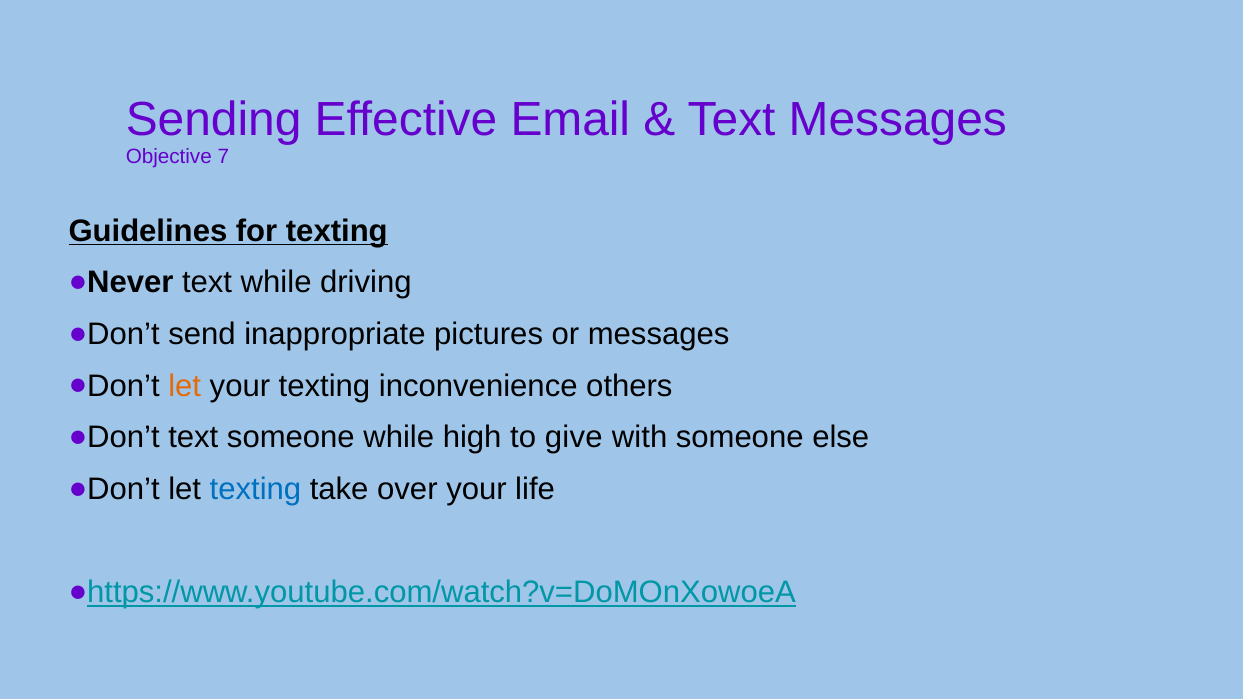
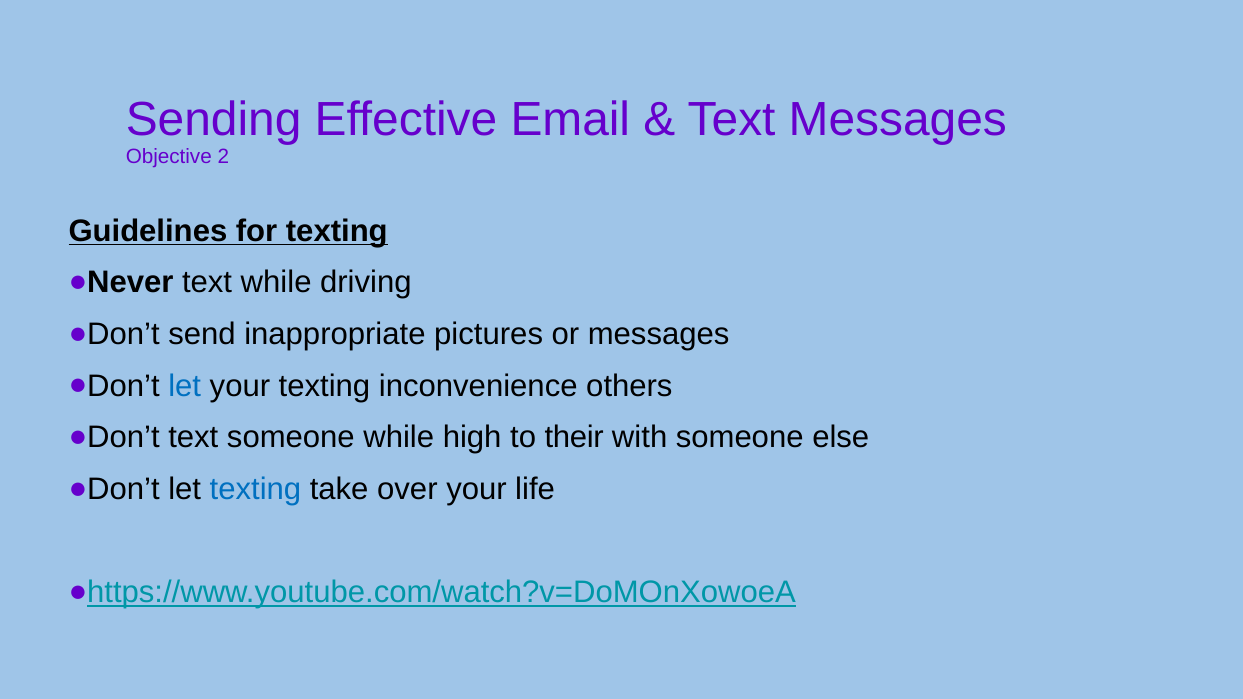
7: 7 -> 2
let at (185, 386) colour: orange -> blue
give: give -> their
